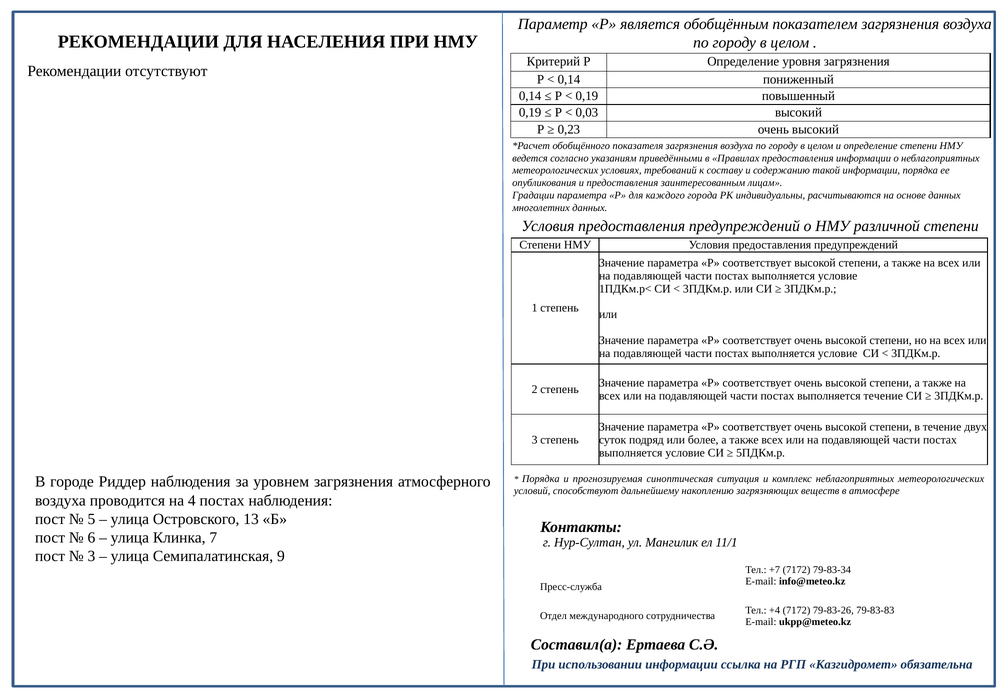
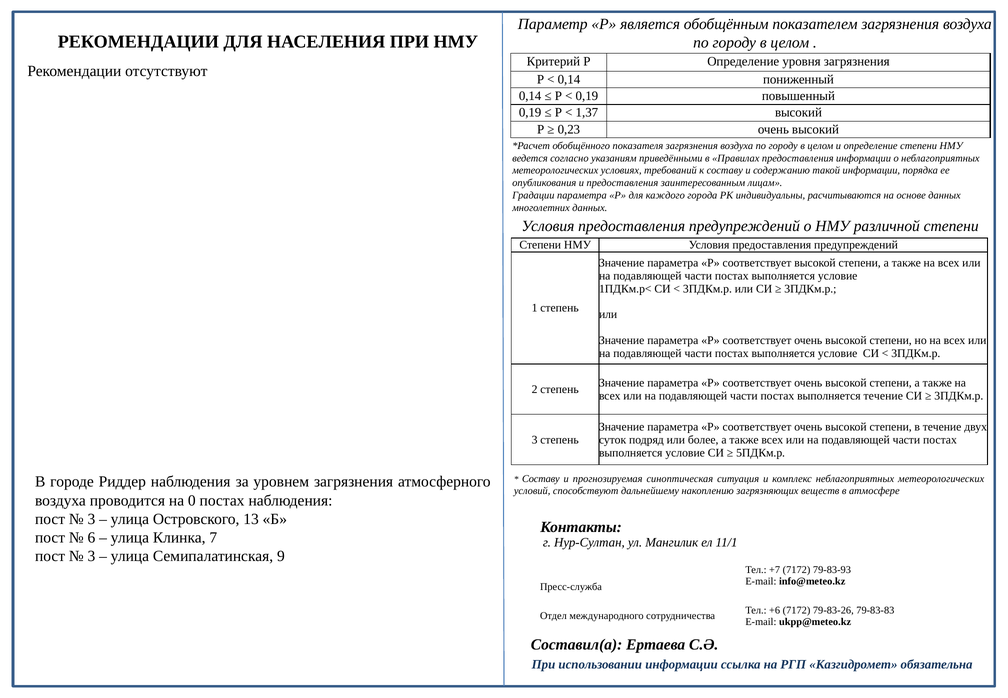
0,03: 0,03 -> 1,37
Порядка at (541, 479): Порядка -> Составу
4: 4 -> 0
5 at (91, 519): 5 -> 3
79-83-34: 79-83-34 -> 79-83-93
+4: +4 -> +6
